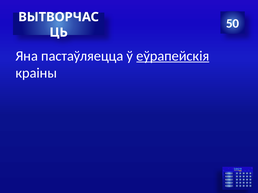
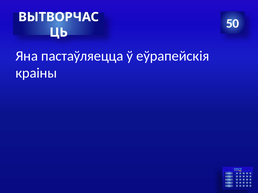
еўрапейскія underline: present -> none
